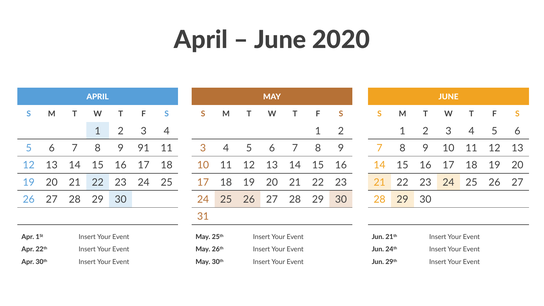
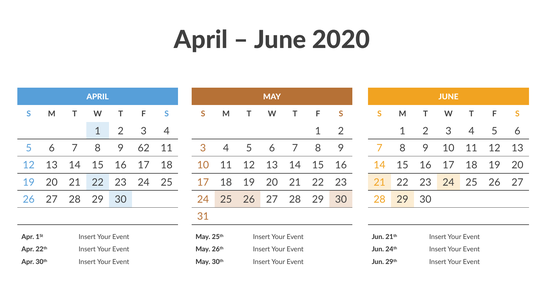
91: 91 -> 62
